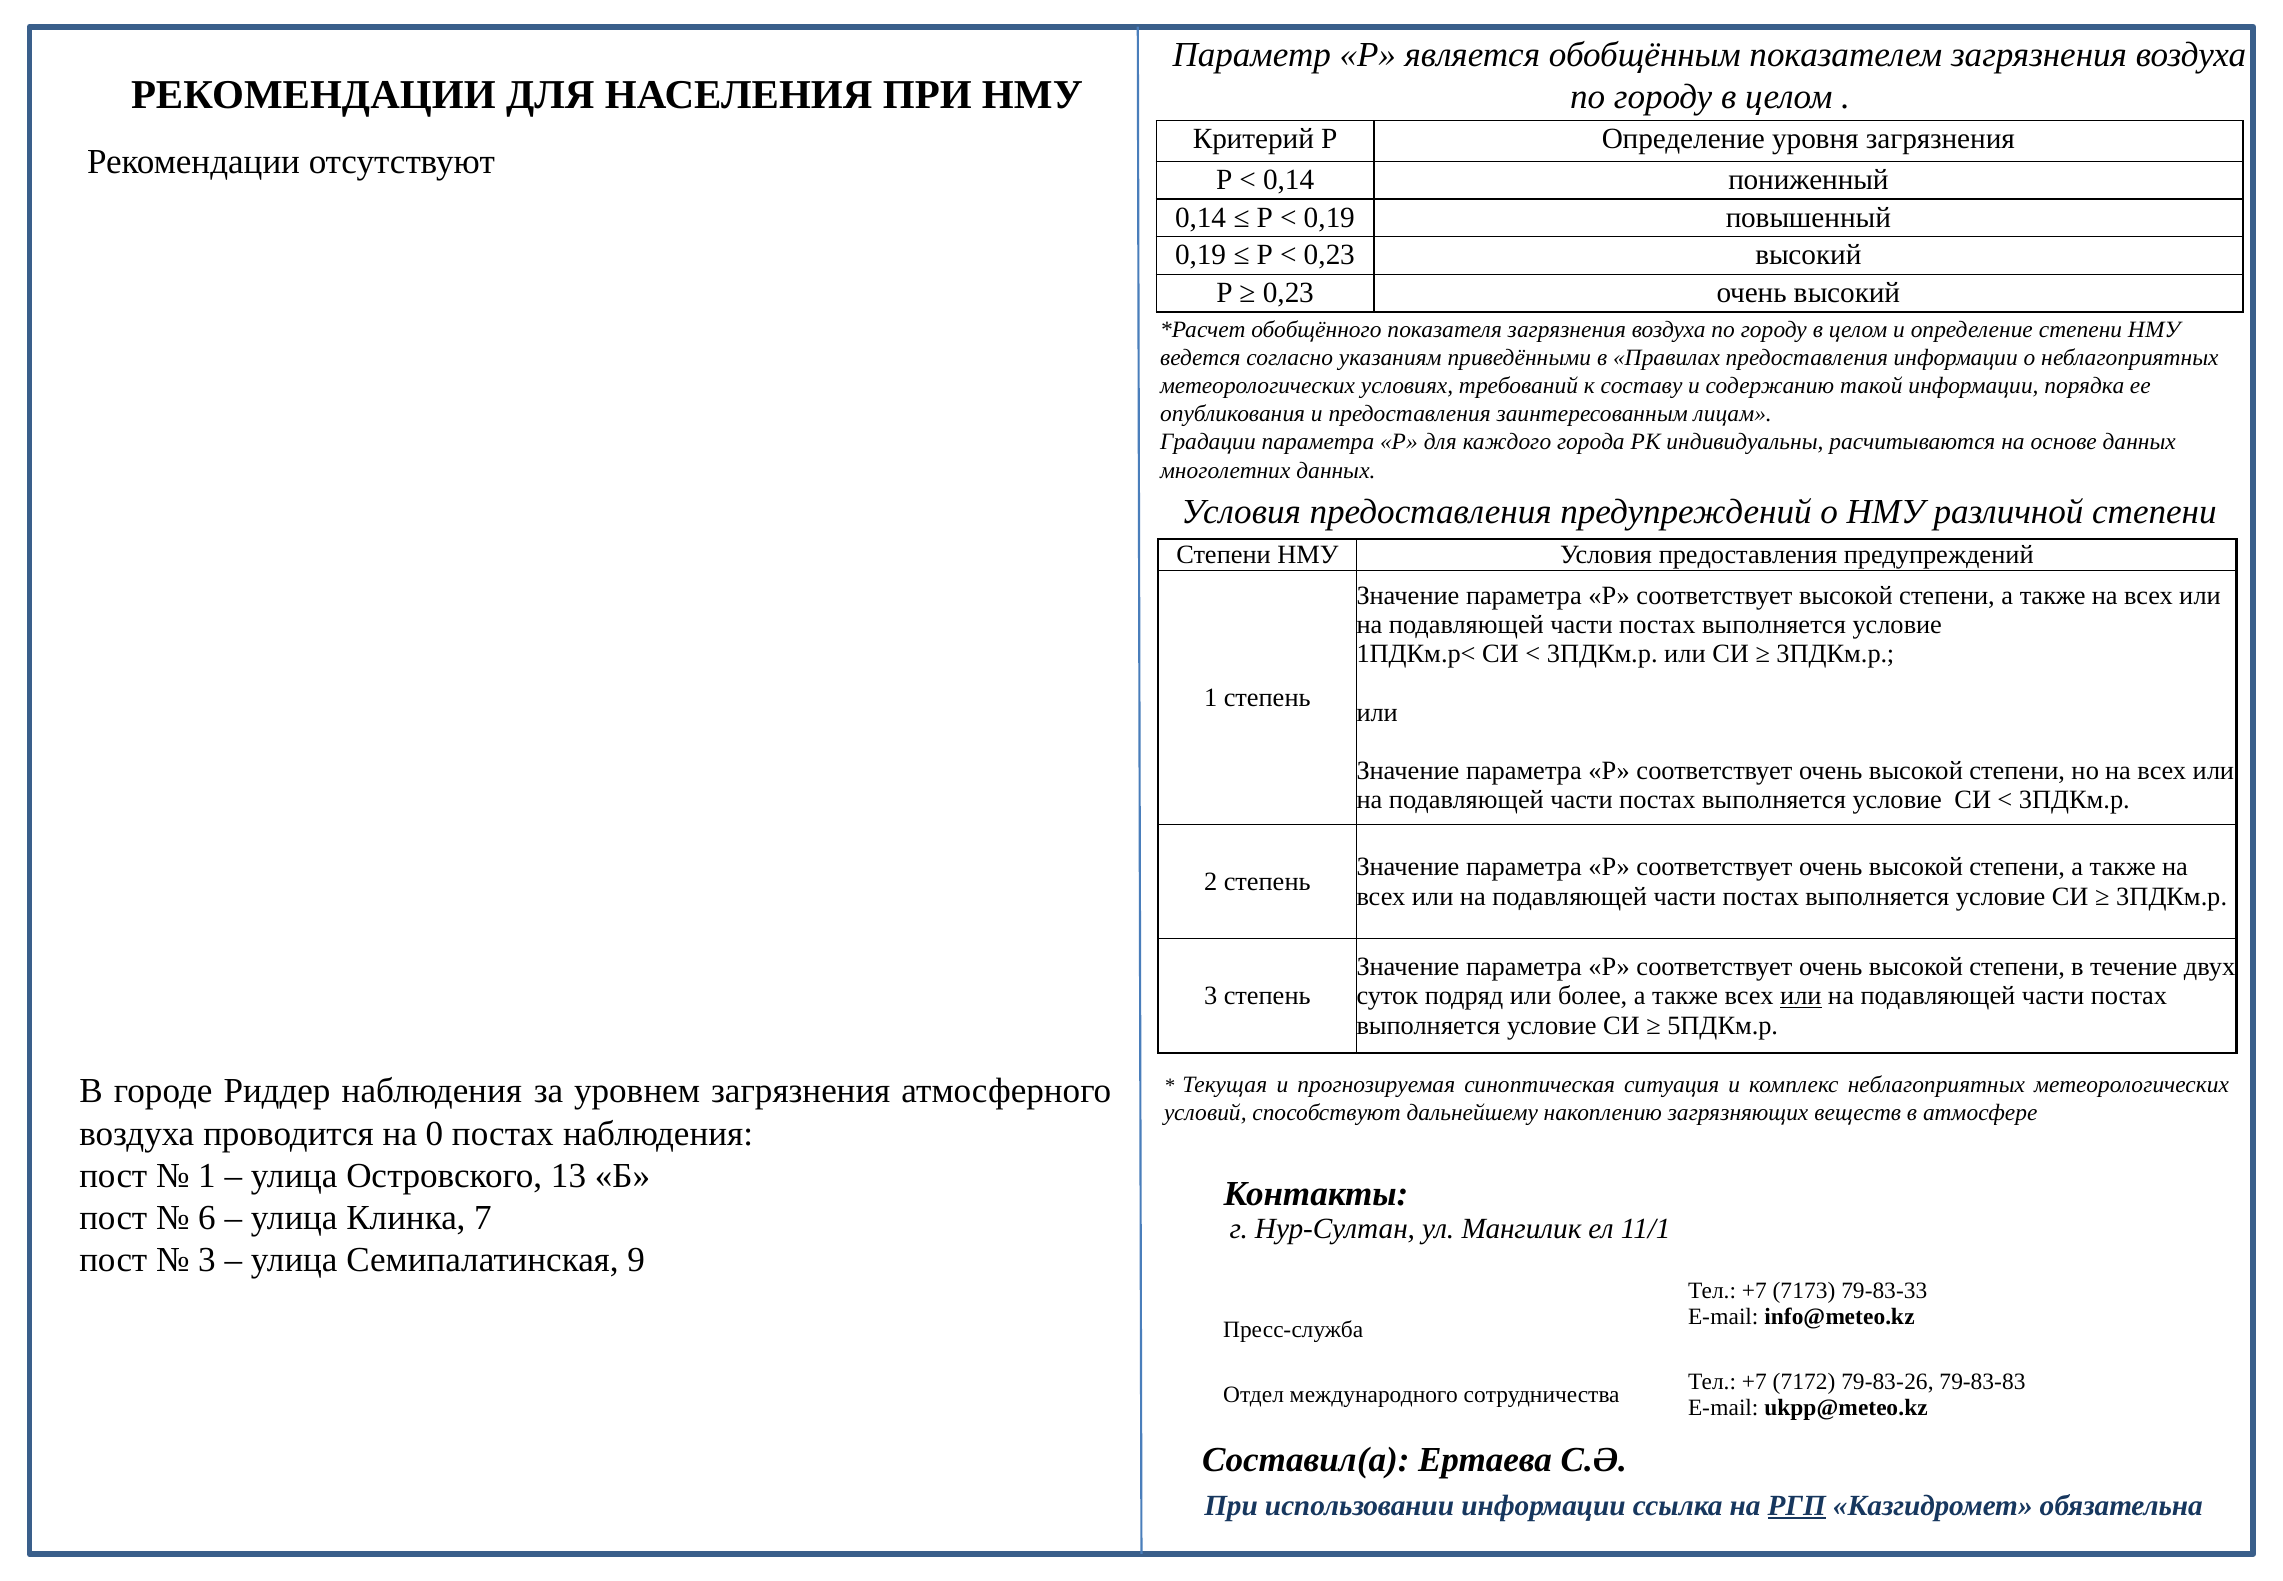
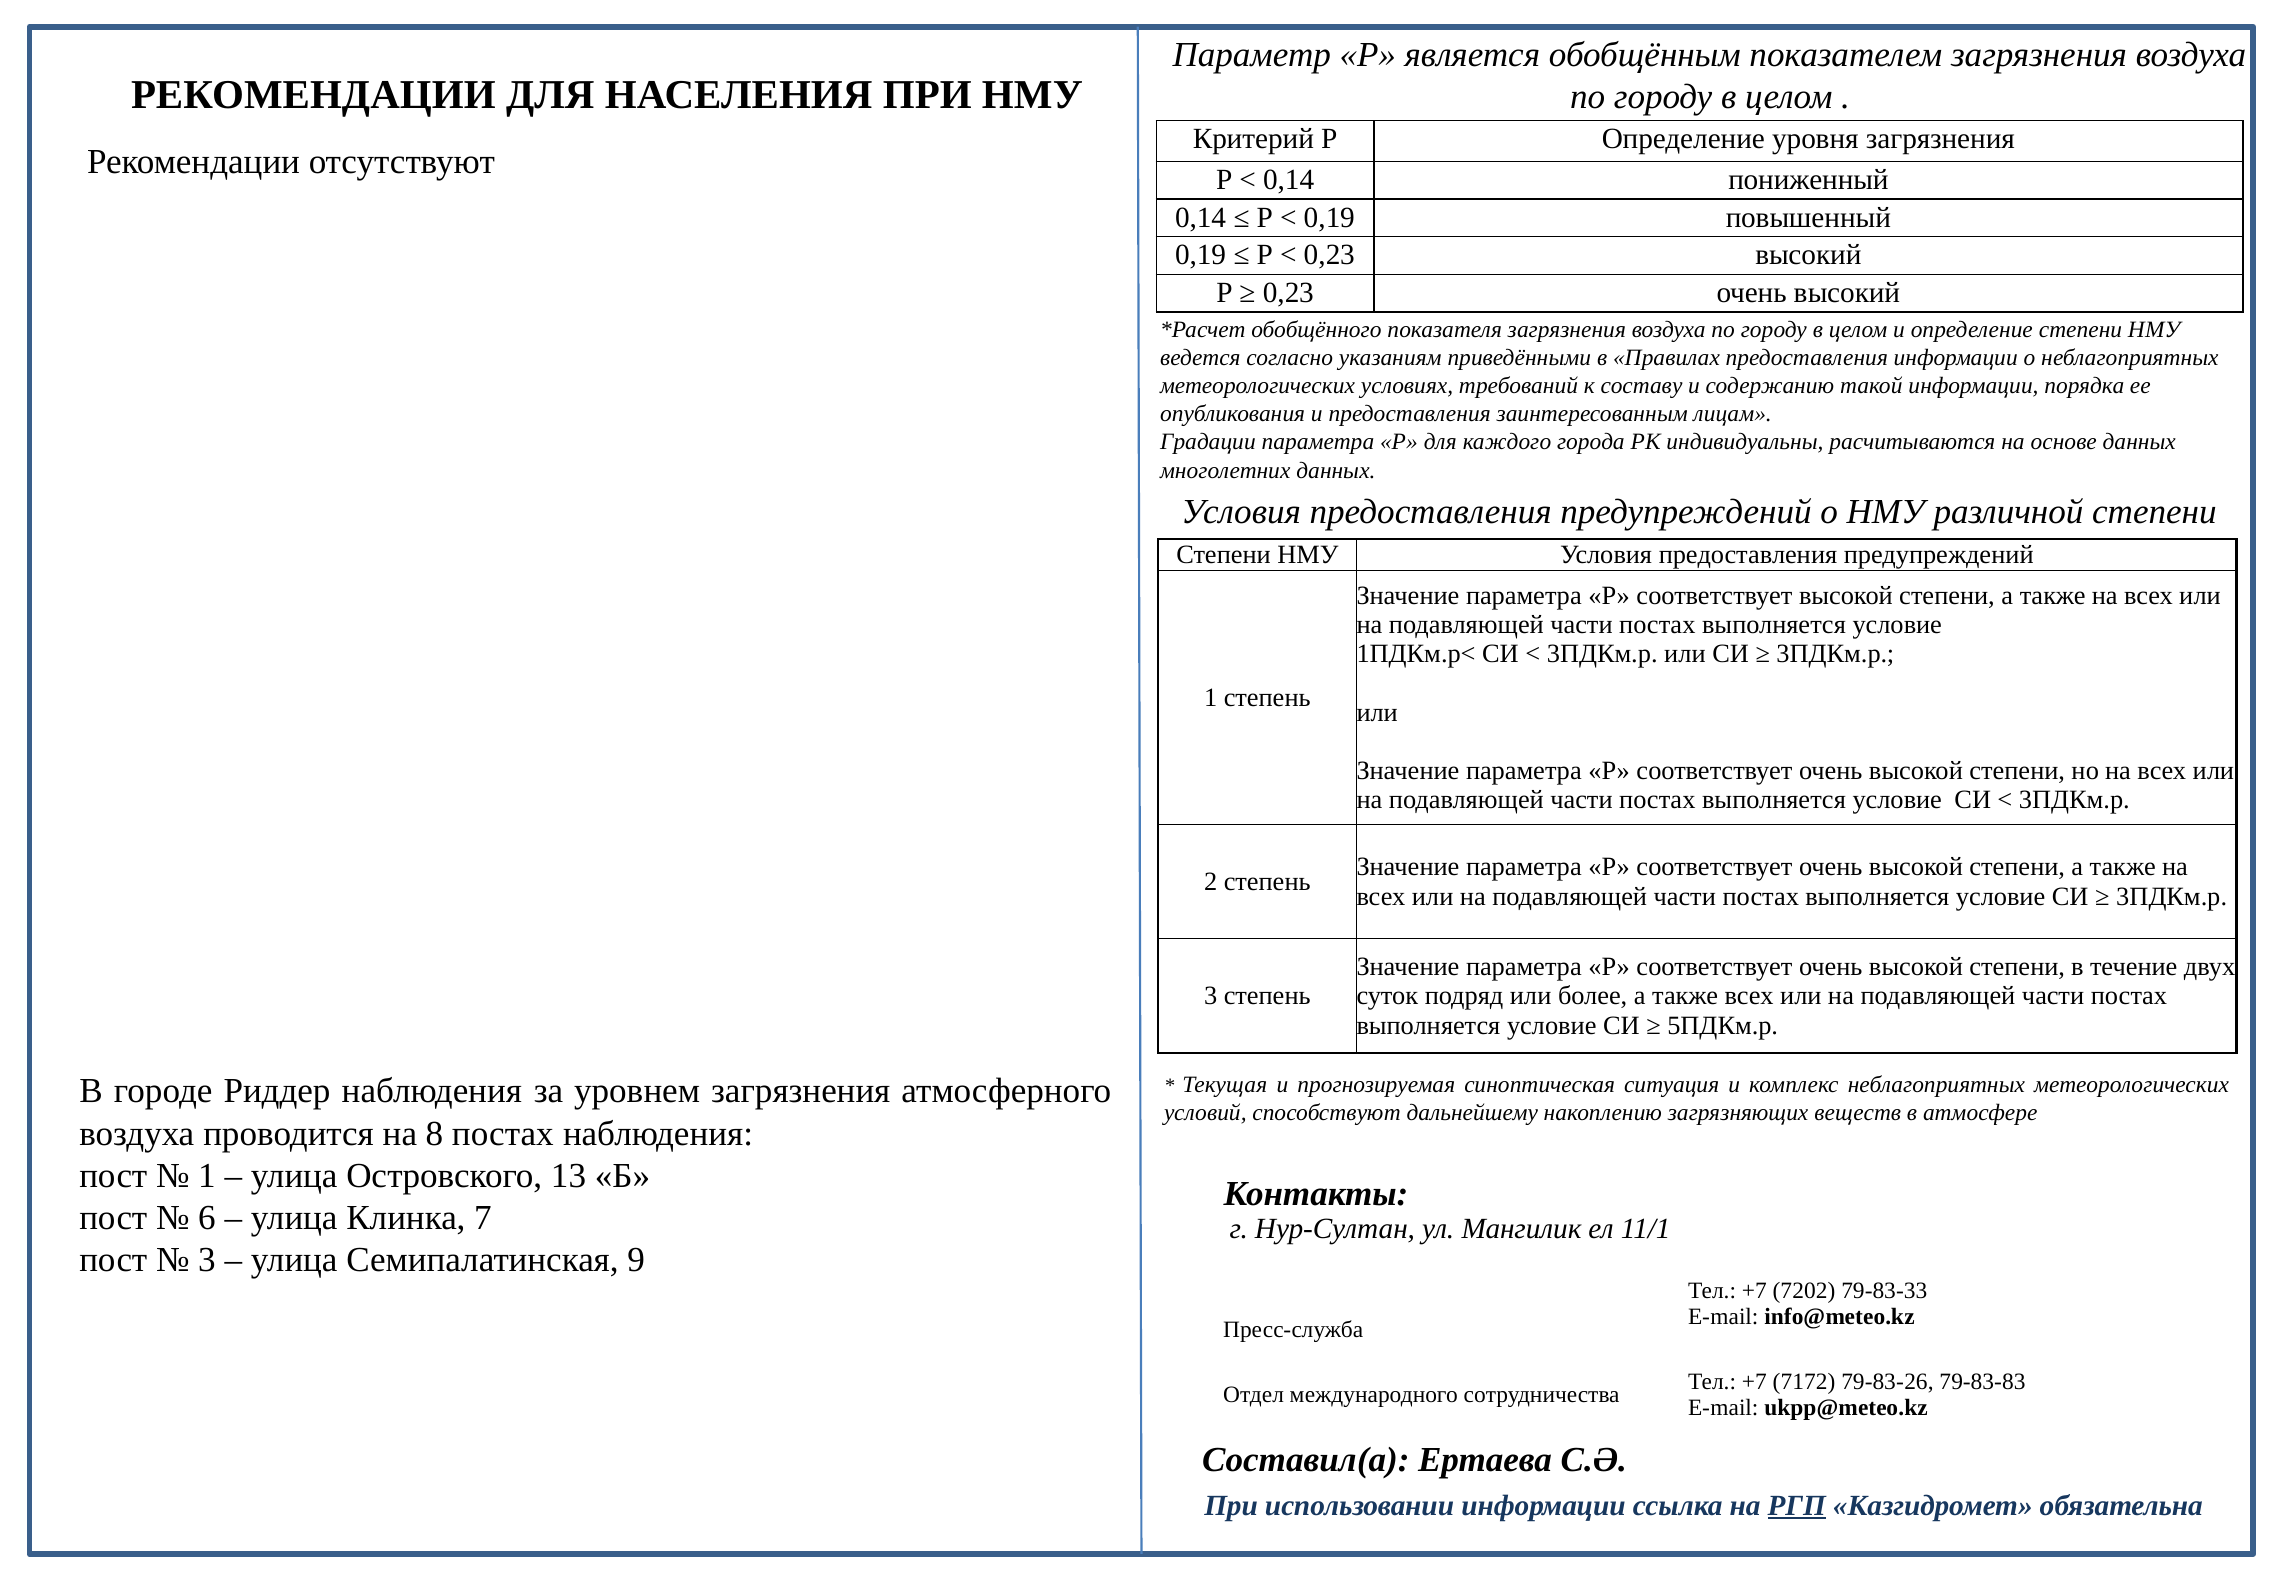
или at (1801, 996) underline: present -> none
0: 0 -> 8
7173: 7173 -> 7202
